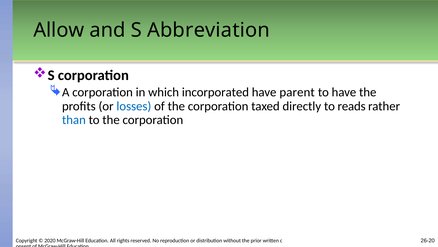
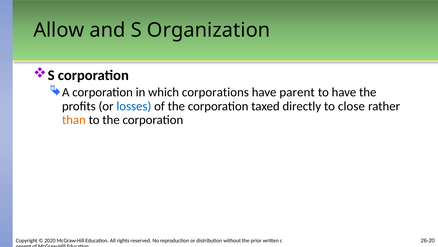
Abbreviation: Abbreviation -> Organization
incorporated: incorporated -> corporations
reads: reads -> close
than colour: blue -> orange
